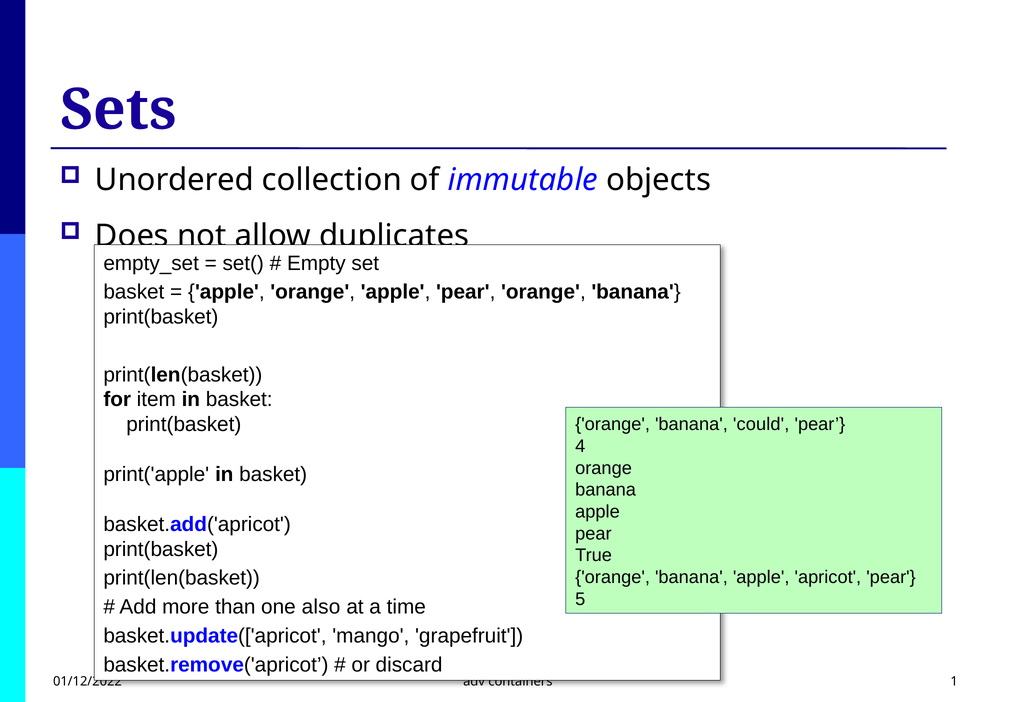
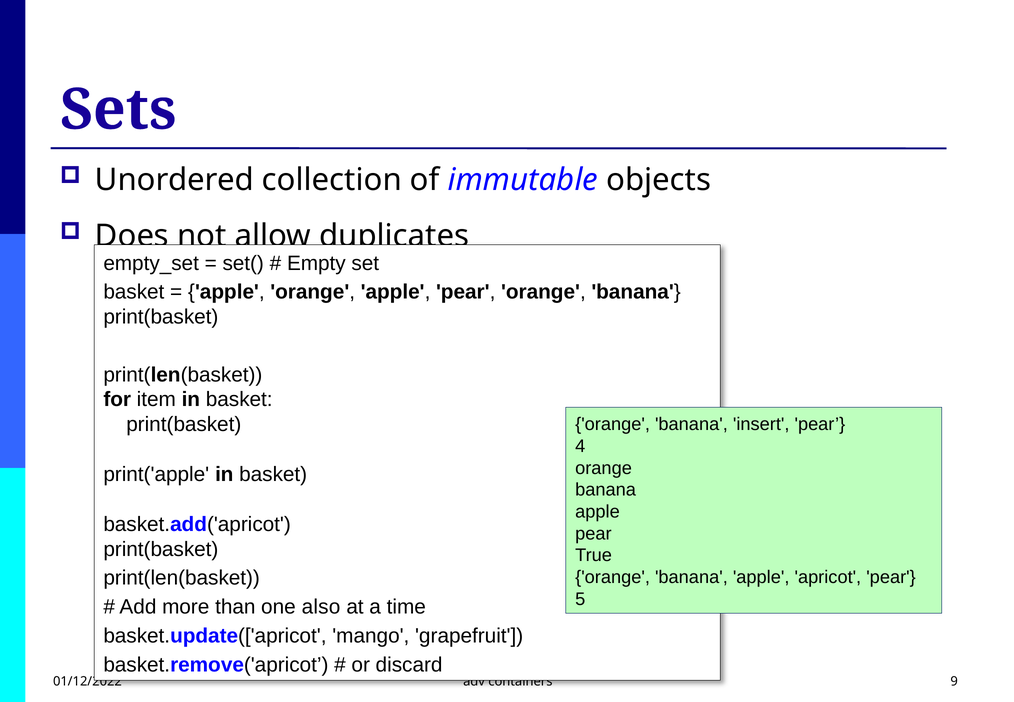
could: could -> insert
1: 1 -> 9
